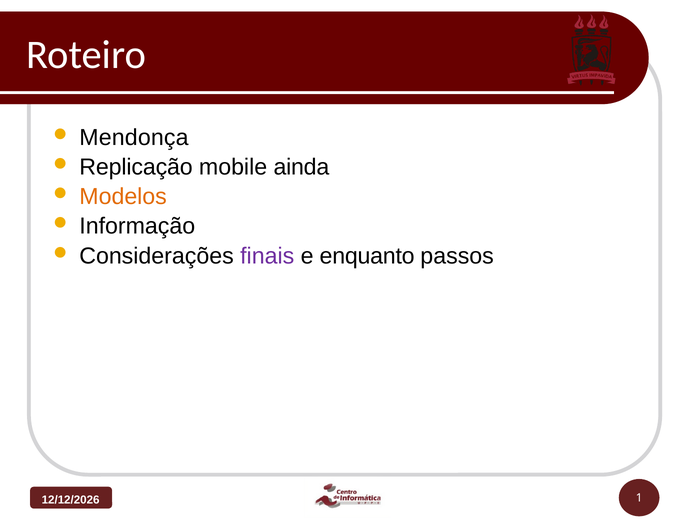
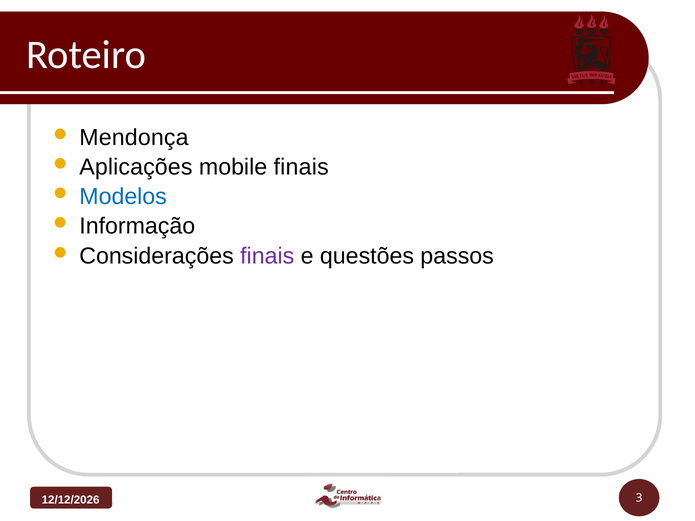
Replicação: Replicação -> Aplicações
mobile ainda: ainda -> finais
Modelos colour: orange -> blue
enquanto: enquanto -> questões
1: 1 -> 3
